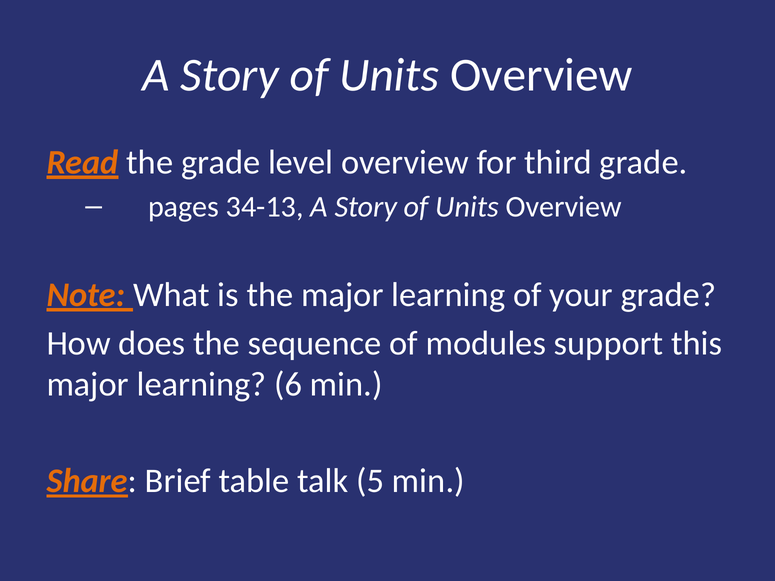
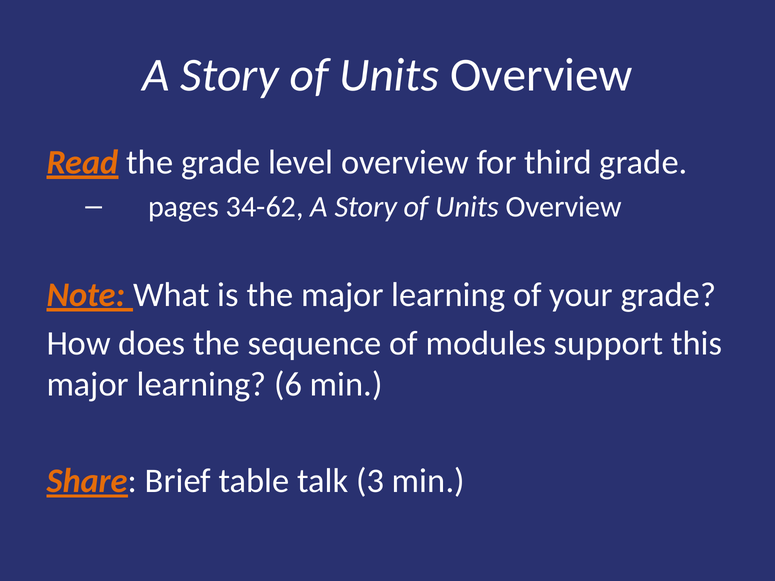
34-13: 34-13 -> 34-62
5: 5 -> 3
